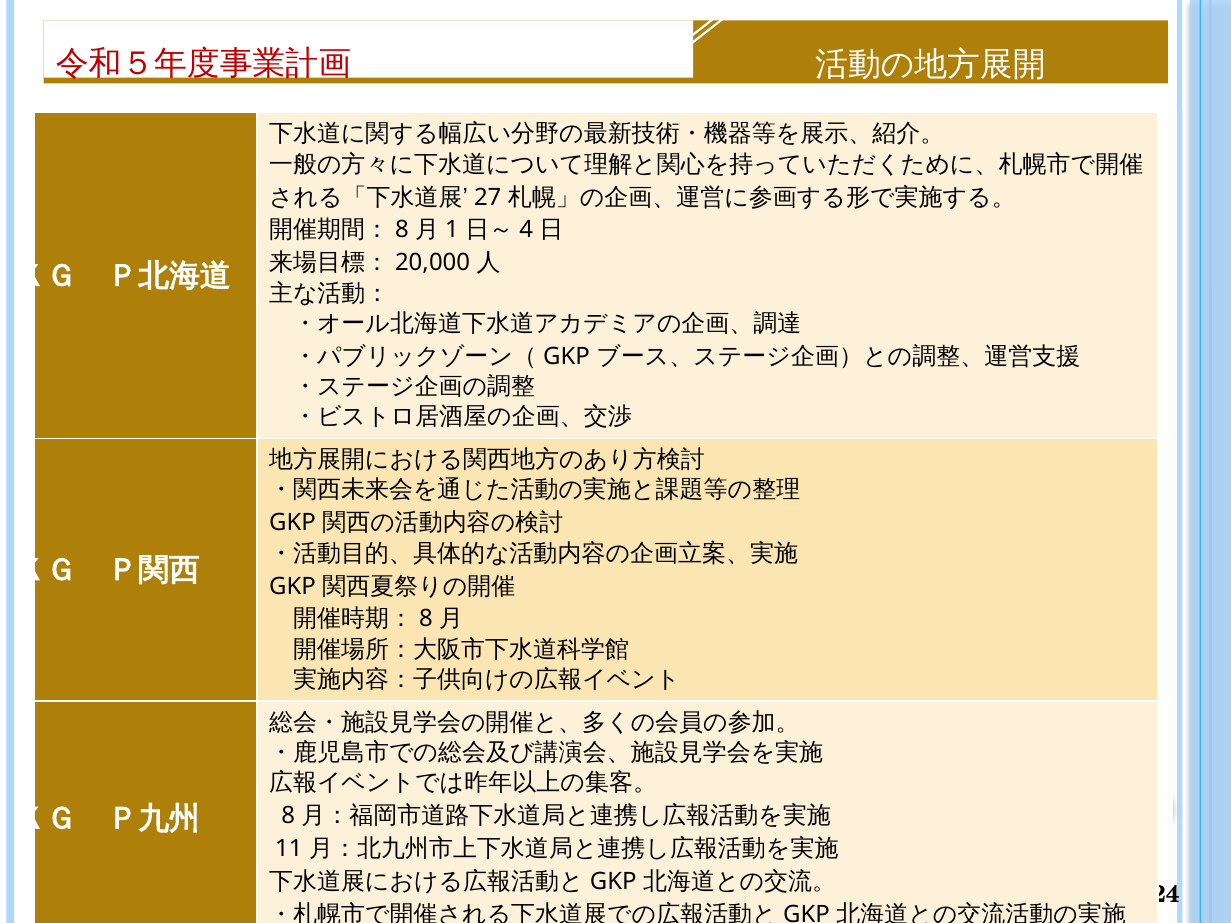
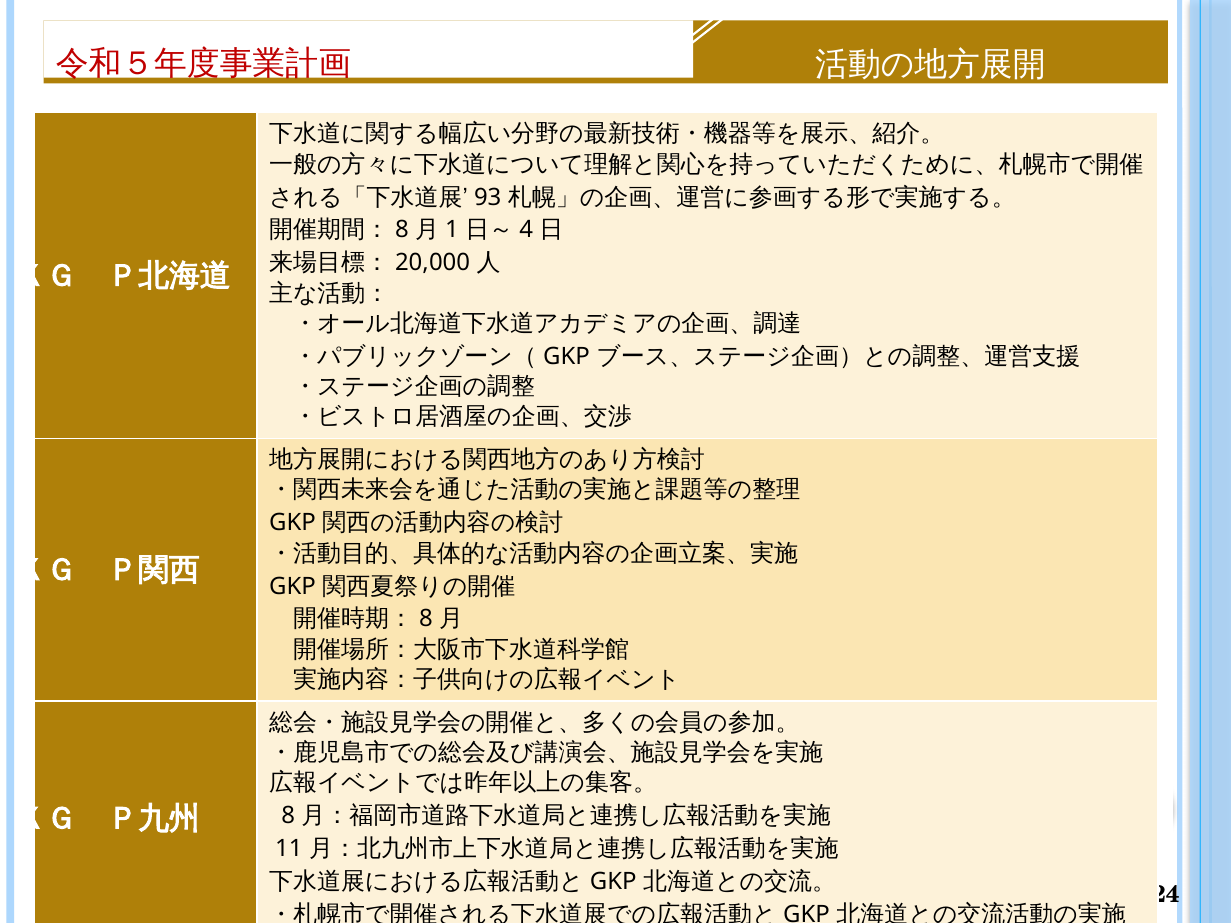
27: 27 -> 93
